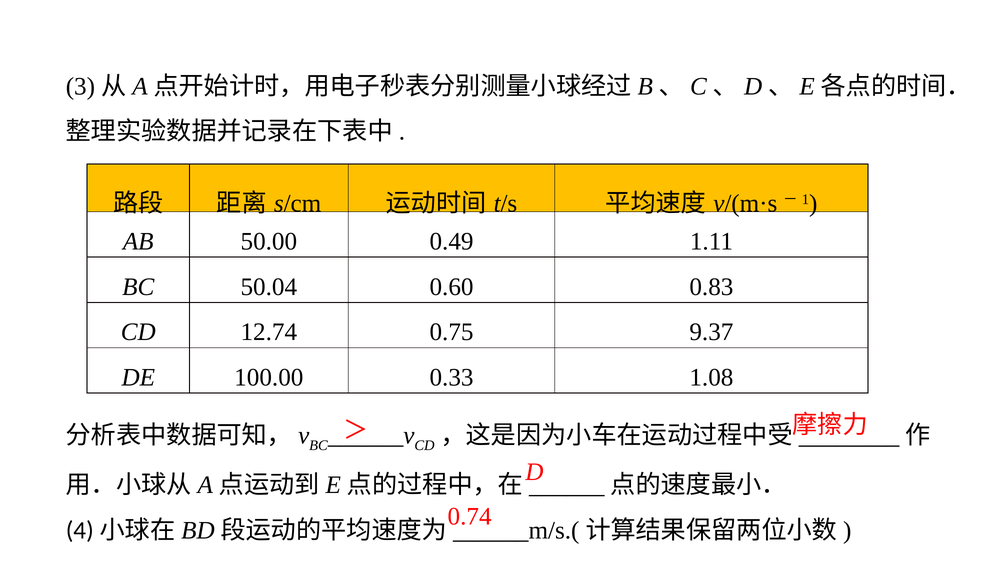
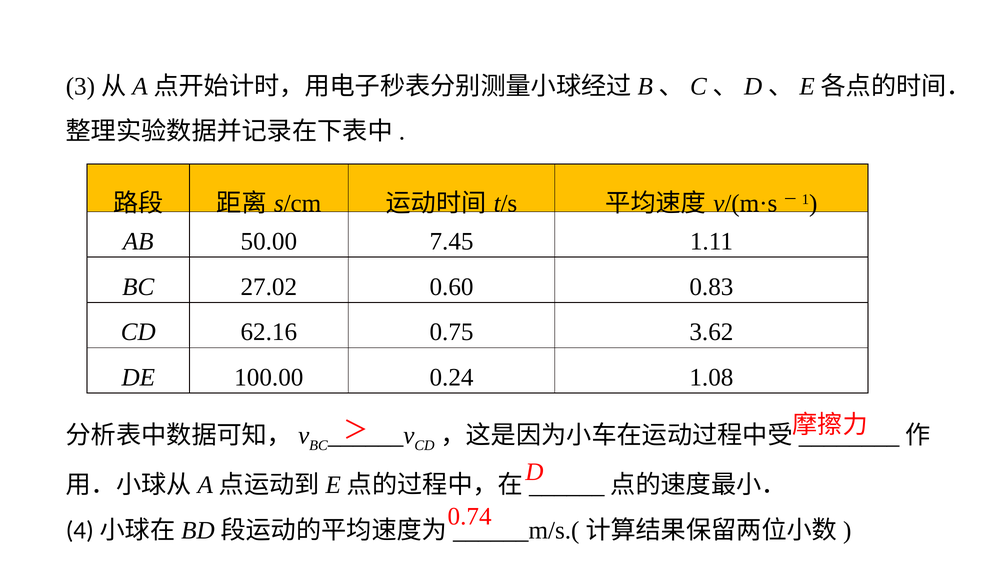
0.49: 0.49 -> 7.45
50.04: 50.04 -> 27.02
12.74: 12.74 -> 62.16
9.37: 9.37 -> 3.62
0.33: 0.33 -> 0.24
